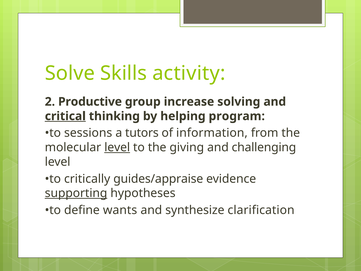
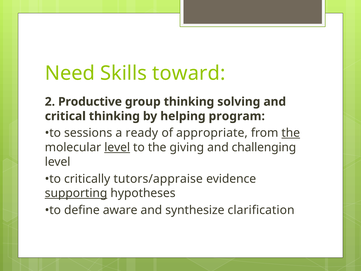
Solve: Solve -> Need
activity: activity -> toward
group increase: increase -> thinking
critical underline: present -> none
tutors: tutors -> ready
information: information -> appropriate
the at (291, 133) underline: none -> present
guides/appraise: guides/appraise -> tutors/appraise
wants: wants -> aware
